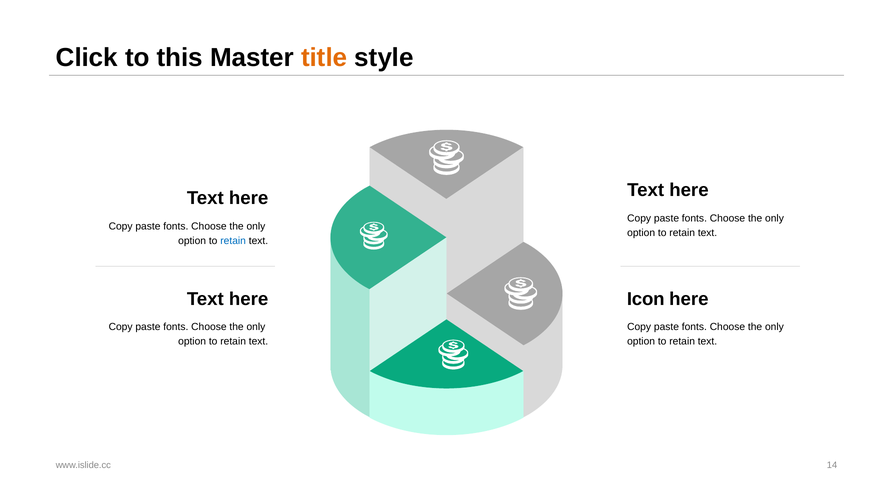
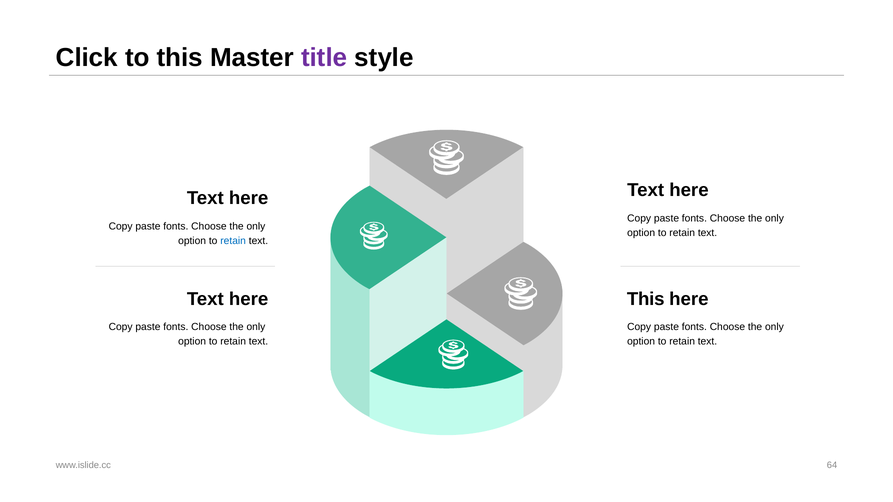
title colour: orange -> purple
Icon at (646, 299): Icon -> This
14: 14 -> 64
